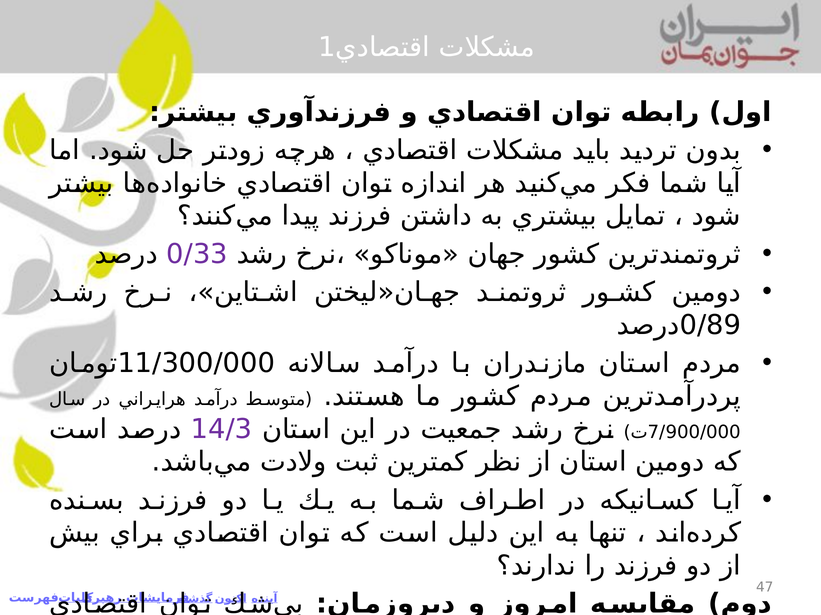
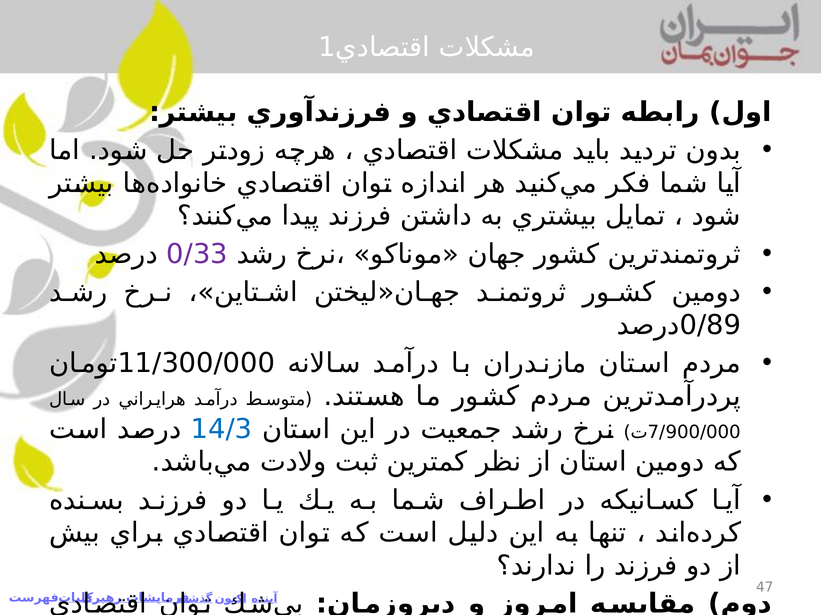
14/3 colour: purple -> blue
